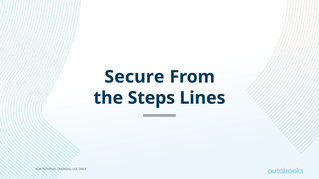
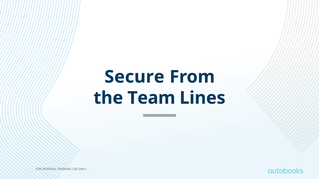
Steps: Steps -> Team
